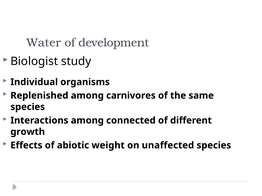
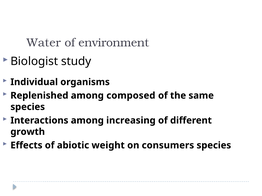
development: development -> environment
carnivores: carnivores -> composed
connected: connected -> increasing
unaffected: unaffected -> consumers
